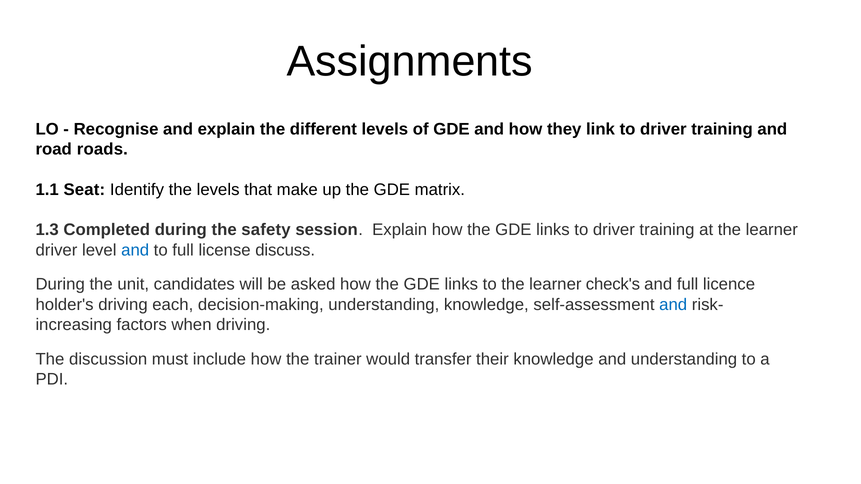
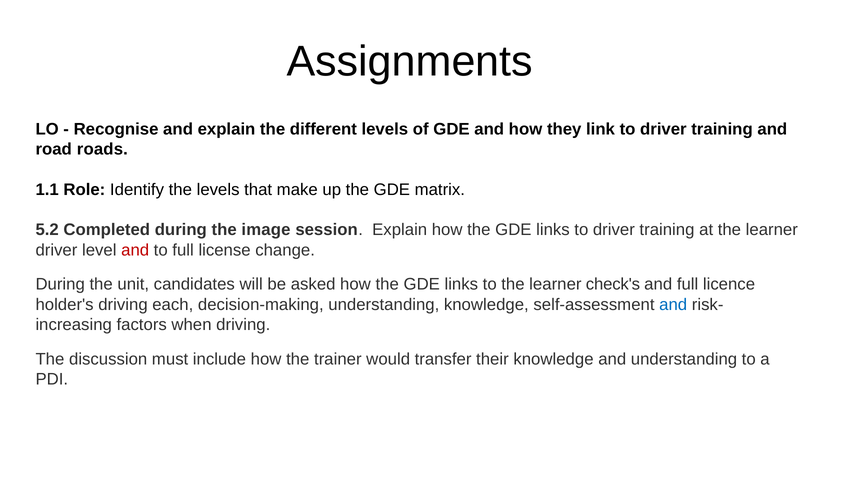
Seat: Seat -> Role
1.3: 1.3 -> 5.2
safety: safety -> image
and at (135, 250) colour: blue -> red
discuss: discuss -> change
